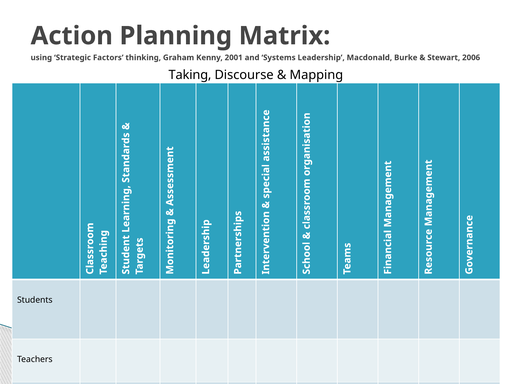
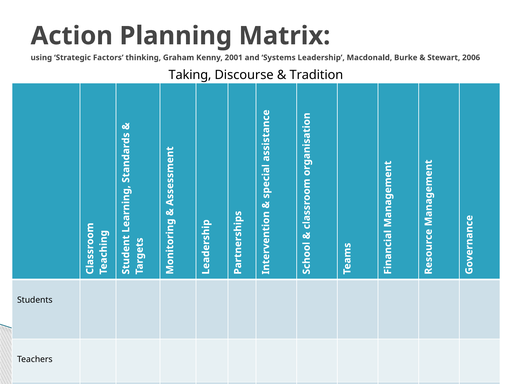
Mapping: Mapping -> Tradition
